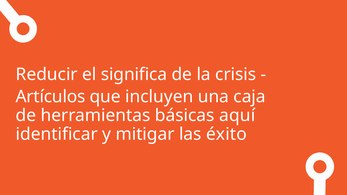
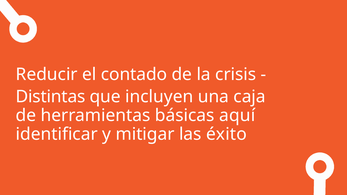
significa: significa -> contado
Artículos: Artículos -> Distintas
